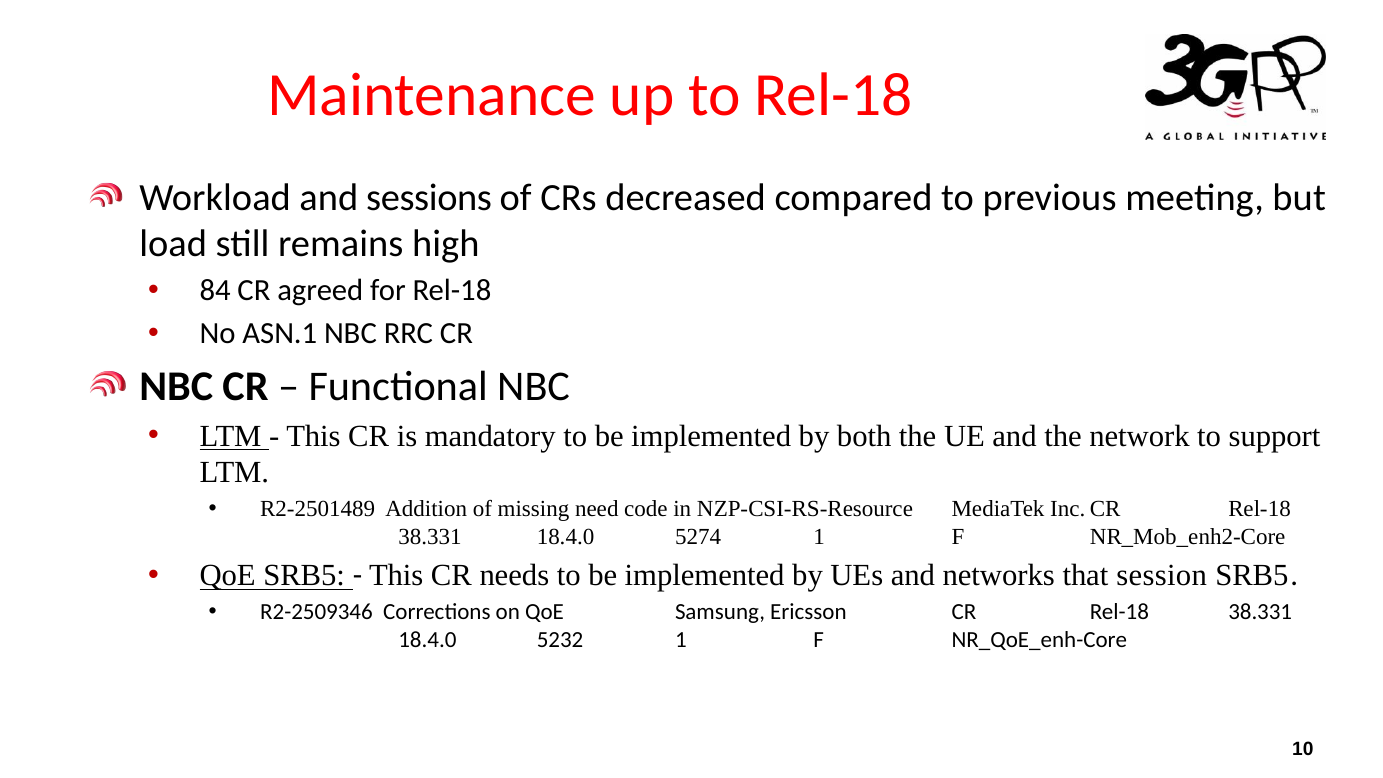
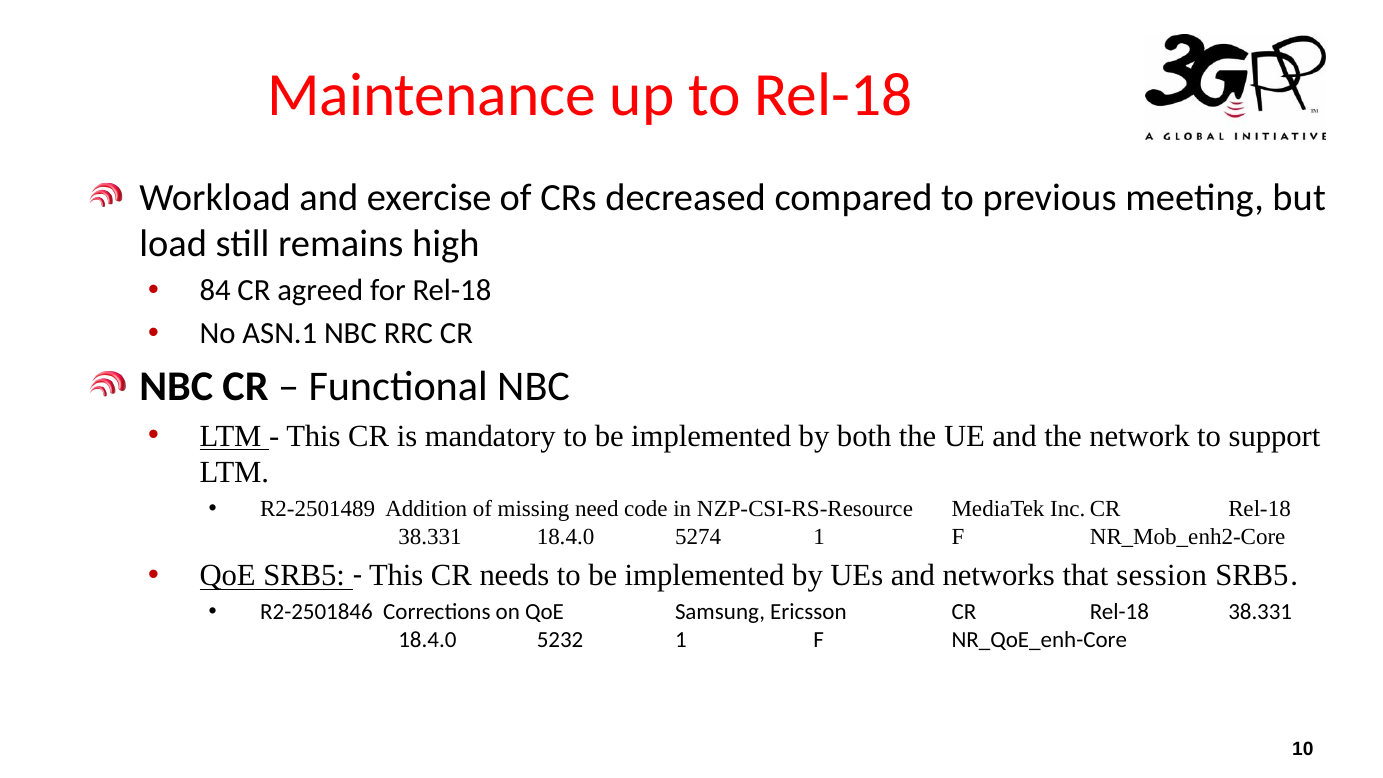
sessions: sessions -> exercise
R2-2509346: R2-2509346 -> R2-2501846
